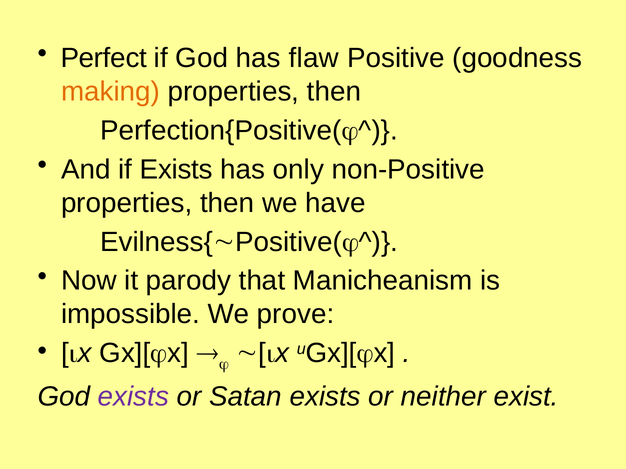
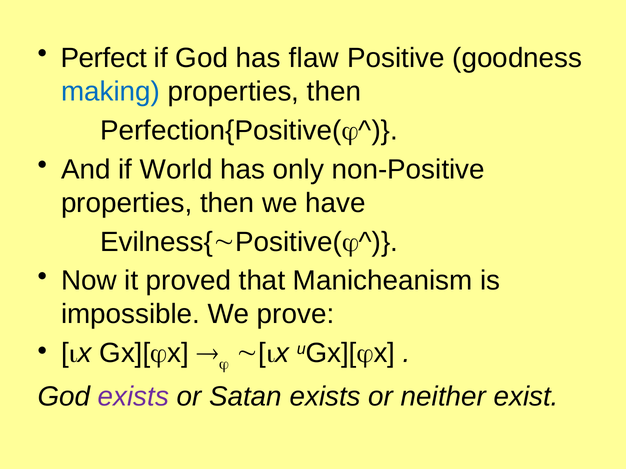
making colour: orange -> blue
if Exists: Exists -> World
parody: parody -> proved
